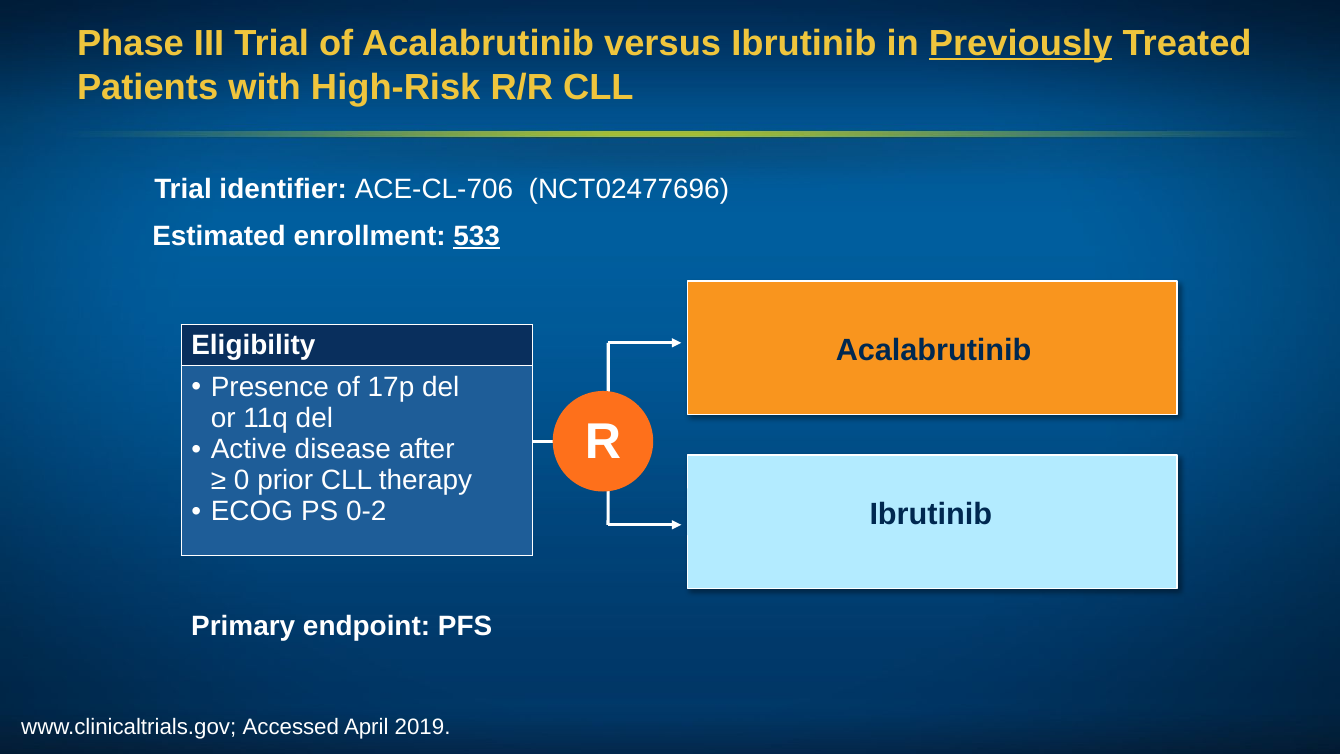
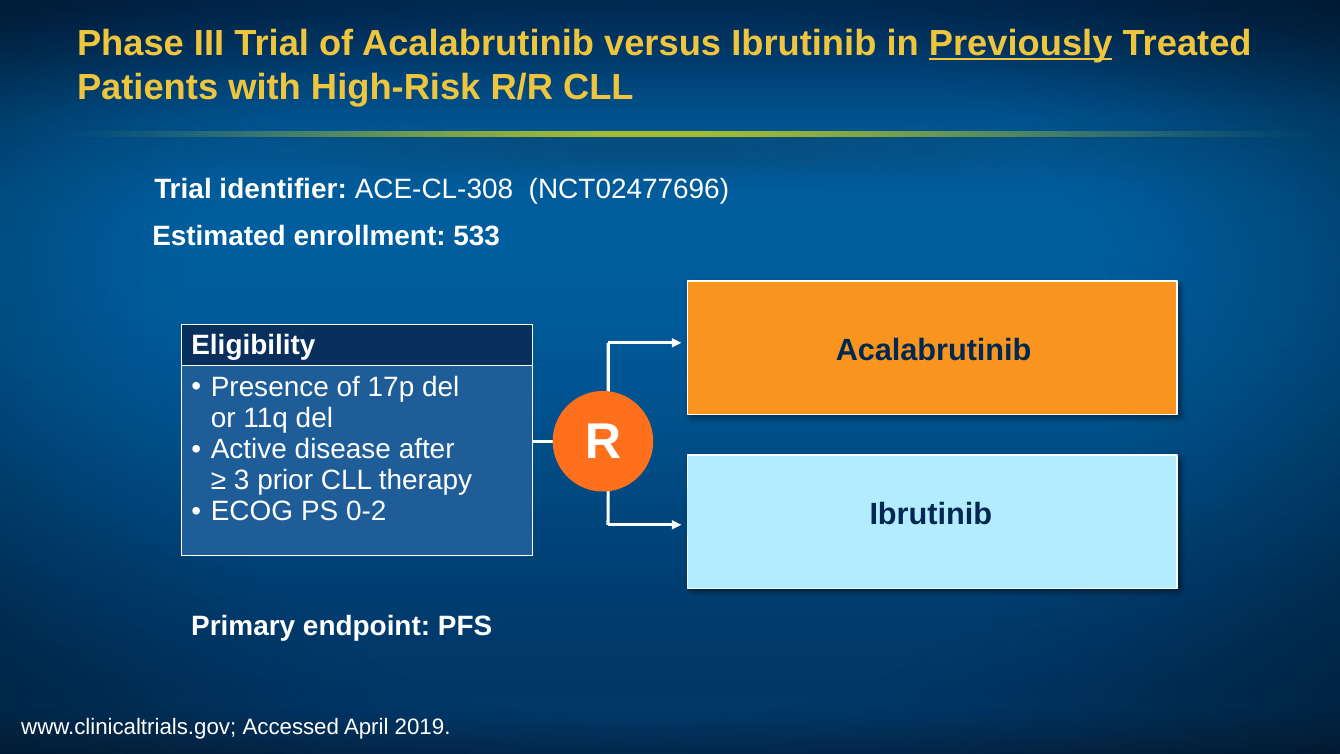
ACE-CL-706: ACE-CL-706 -> ACE-CL-308
533 underline: present -> none
0: 0 -> 3
